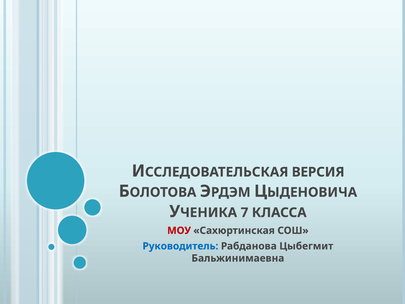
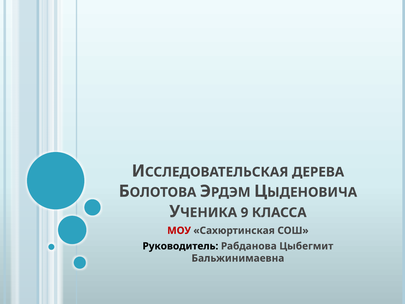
ВЕРСИЯ: ВЕРСИЯ -> ДЕРЕВА
7: 7 -> 9
Руководитель colour: blue -> black
